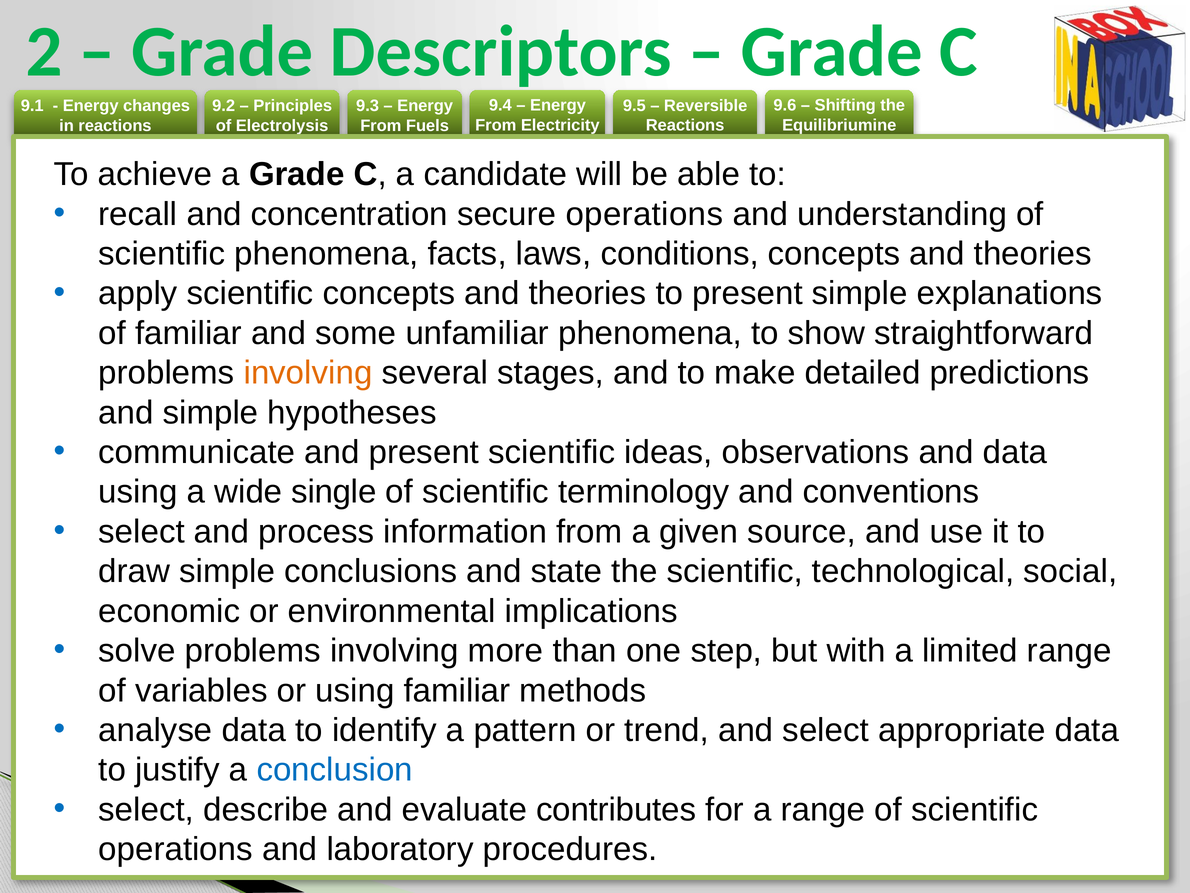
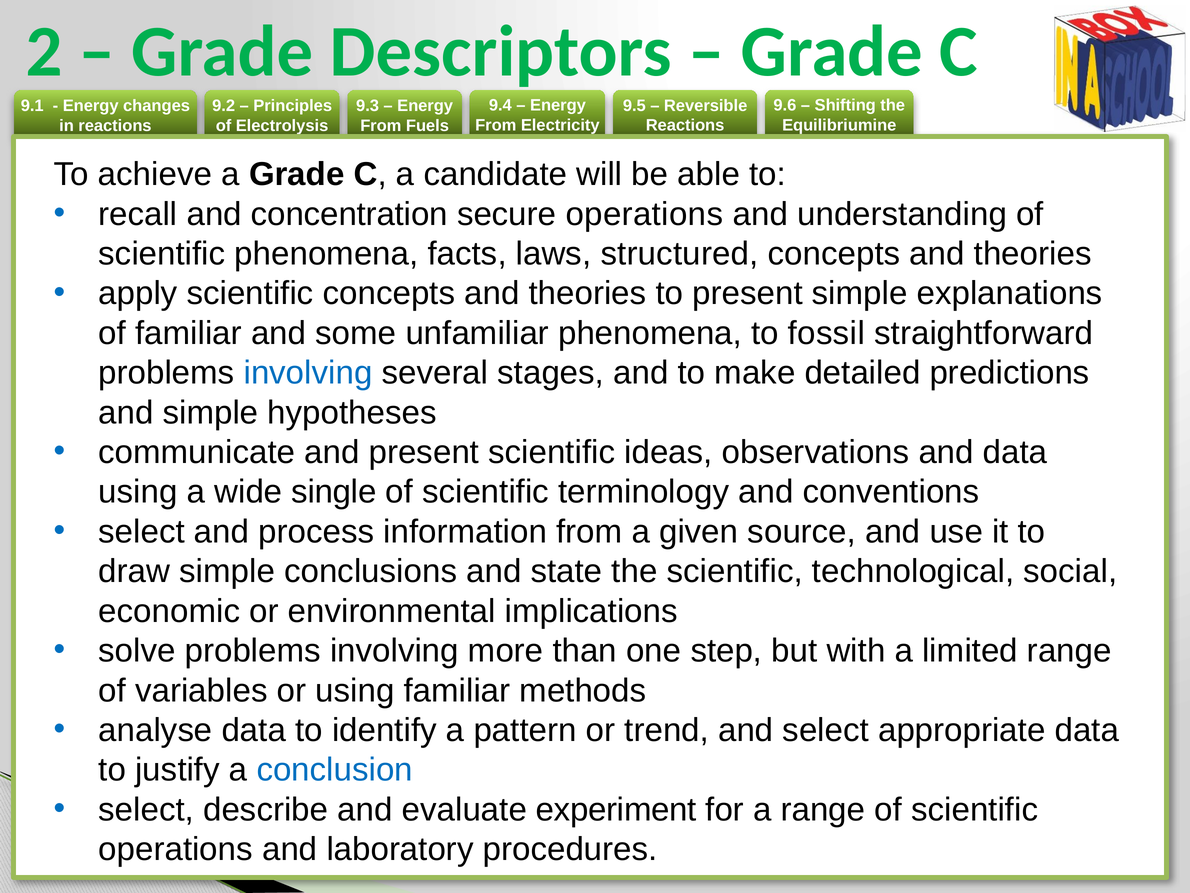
conditions: conditions -> structured
show: show -> fossil
involving at (308, 373) colour: orange -> blue
contributes: contributes -> experiment
